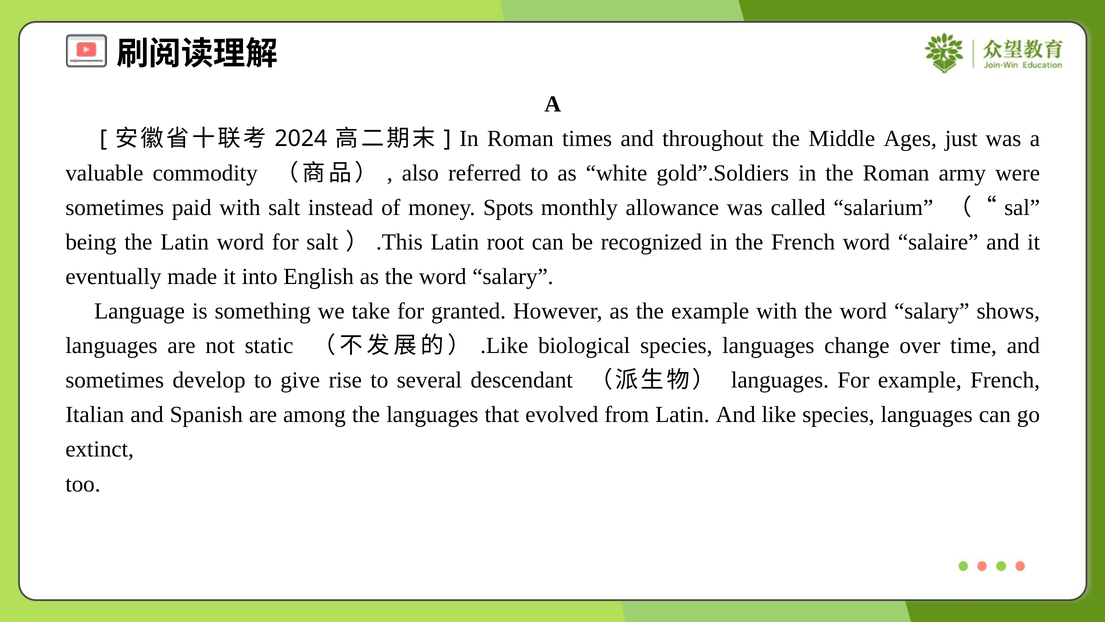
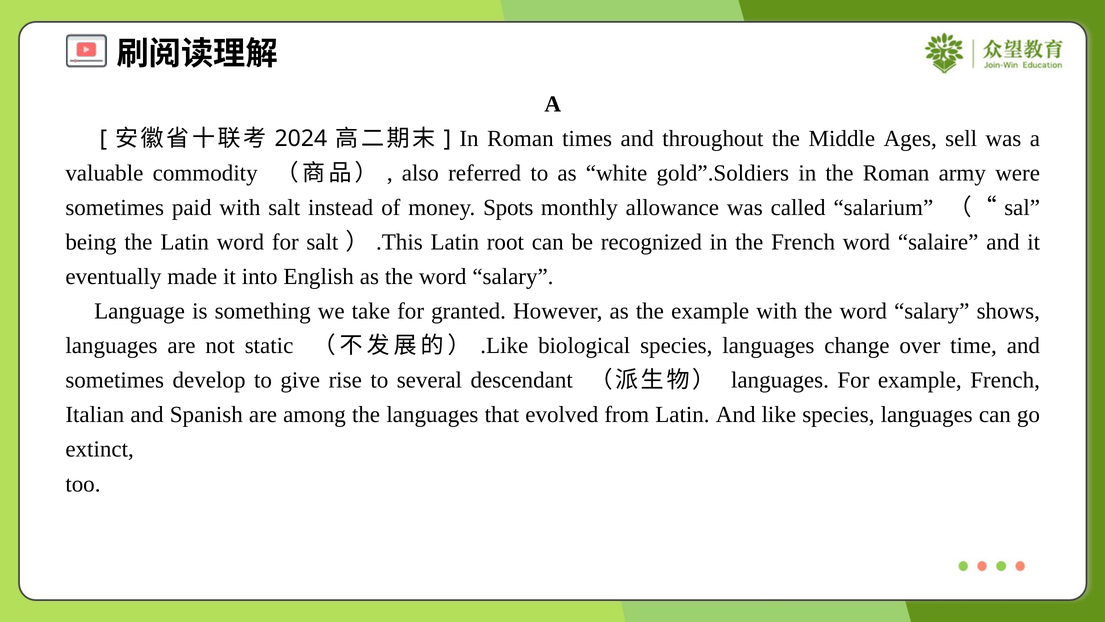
just: just -> sell
